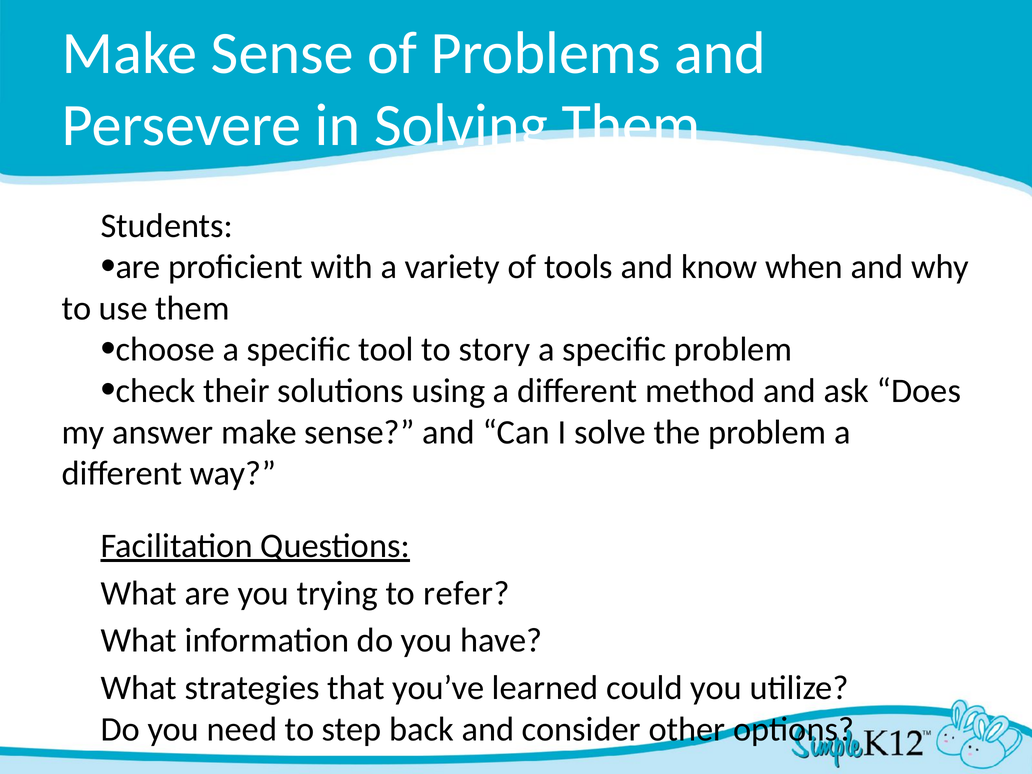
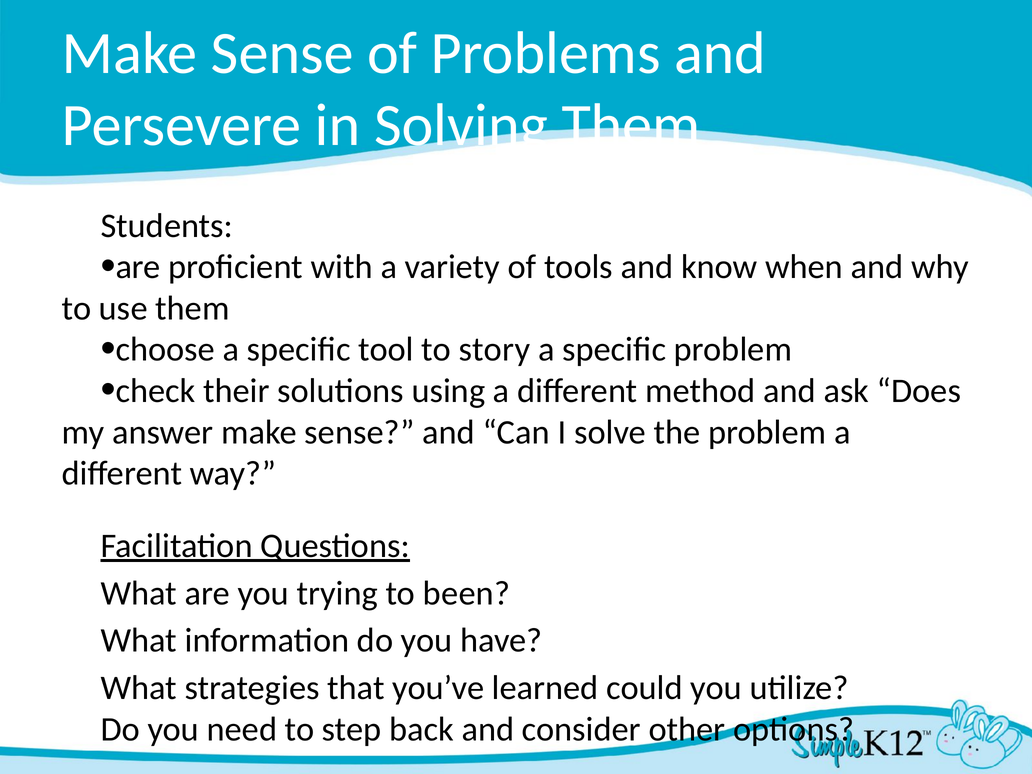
refer: refer -> been
